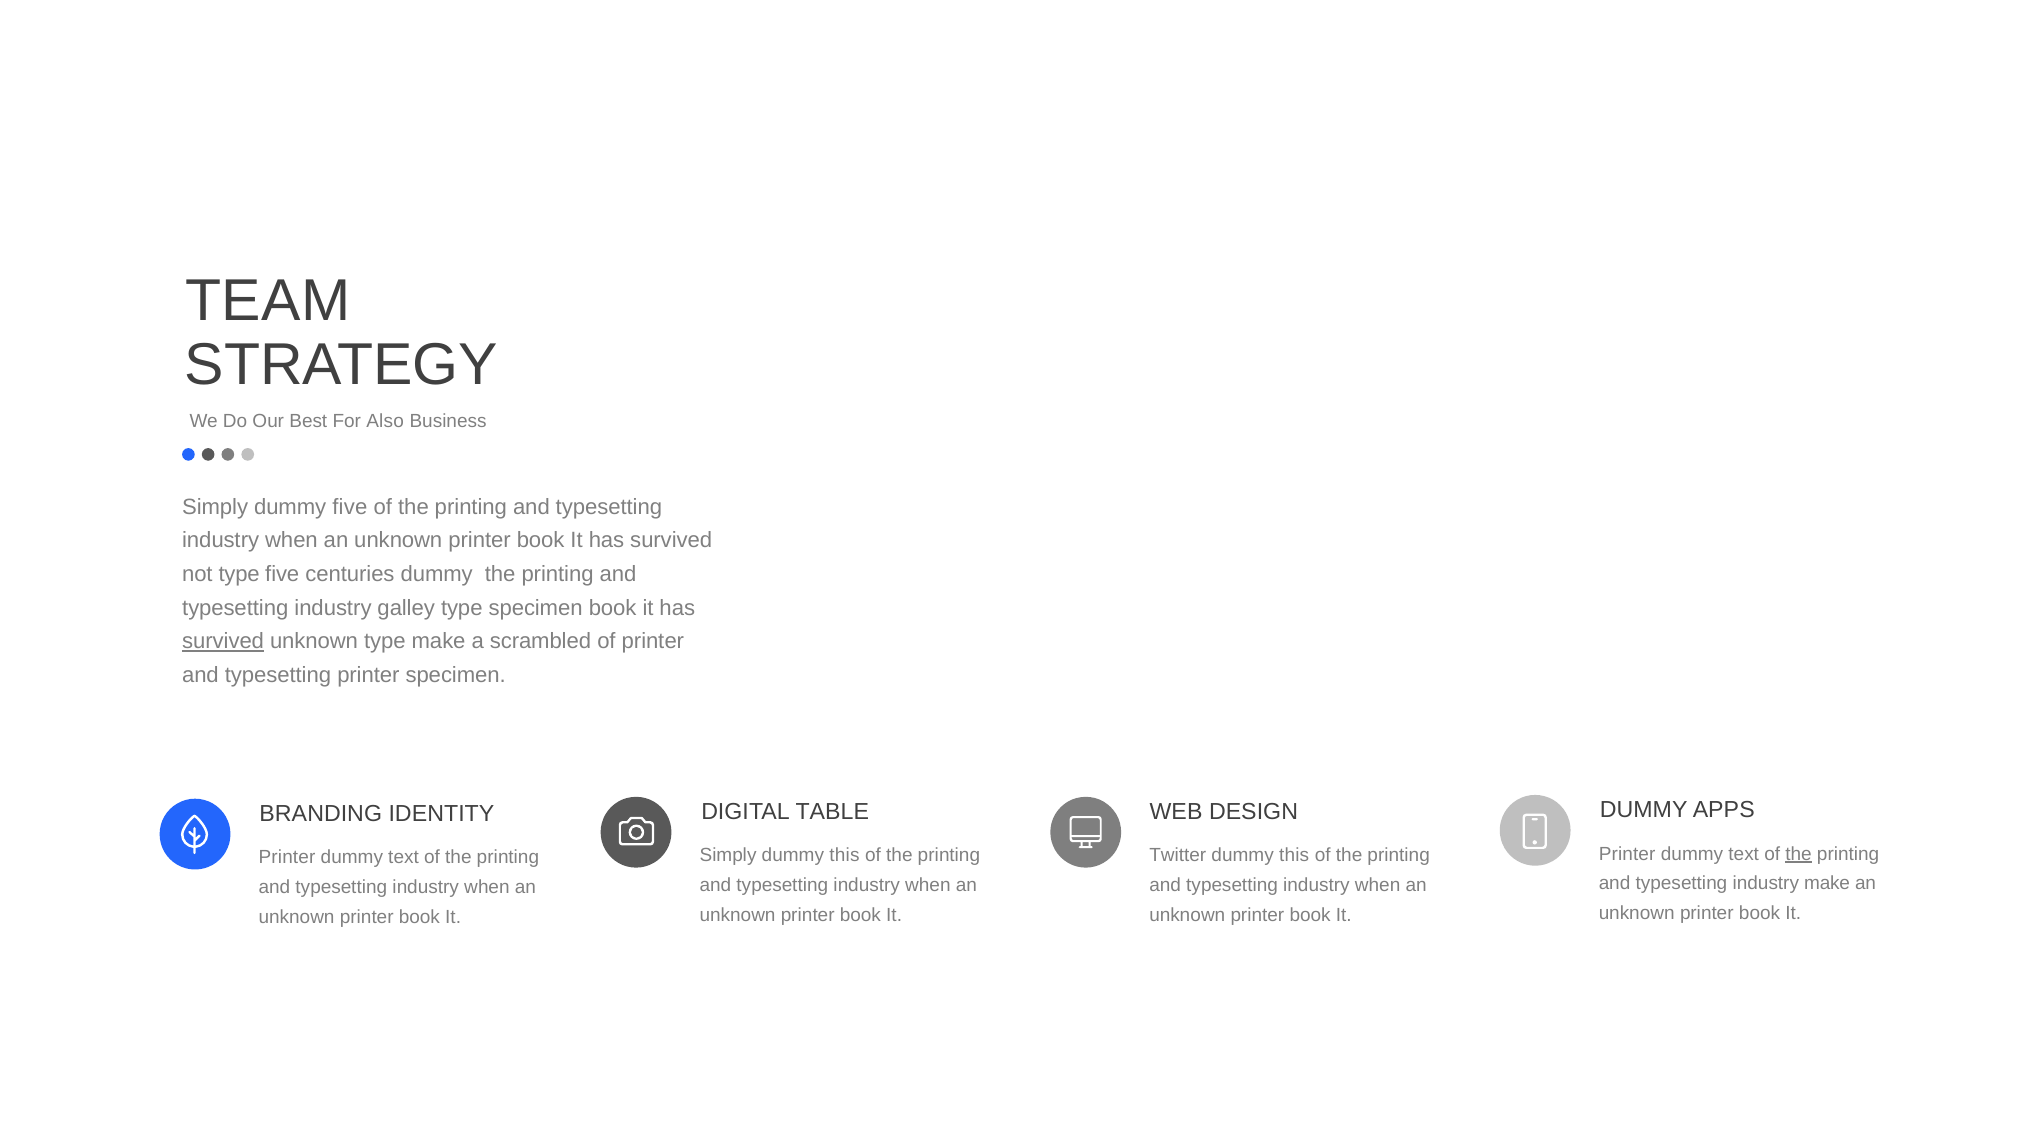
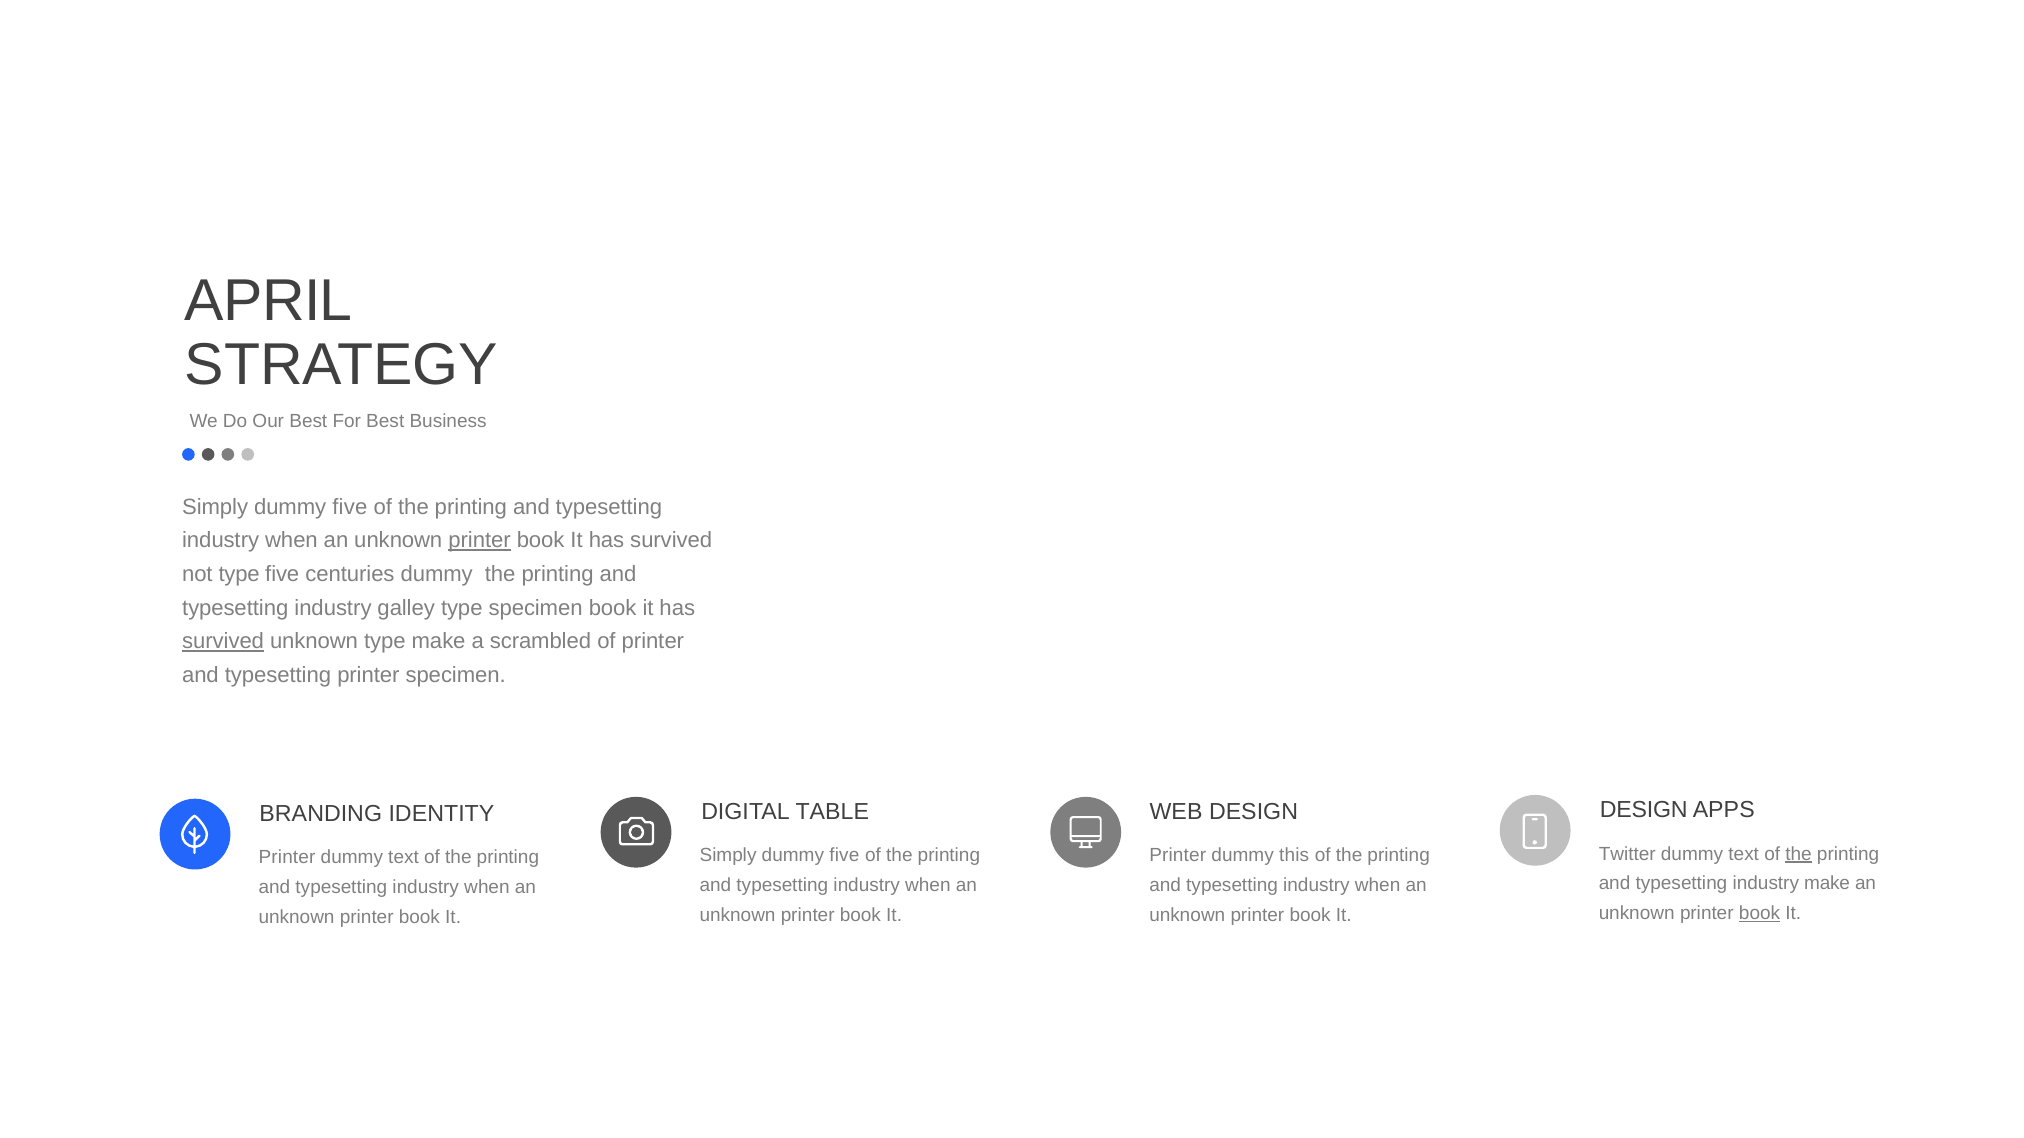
TEAM: TEAM -> APRIL
For Also: Also -> Best
printer at (480, 541) underline: none -> present
DUMMY at (1644, 810): DUMMY -> DESIGN
Printer at (1627, 854): Printer -> Twitter
this at (844, 856): this -> five
Twitter at (1178, 856): Twitter -> Printer
book at (1760, 913) underline: none -> present
